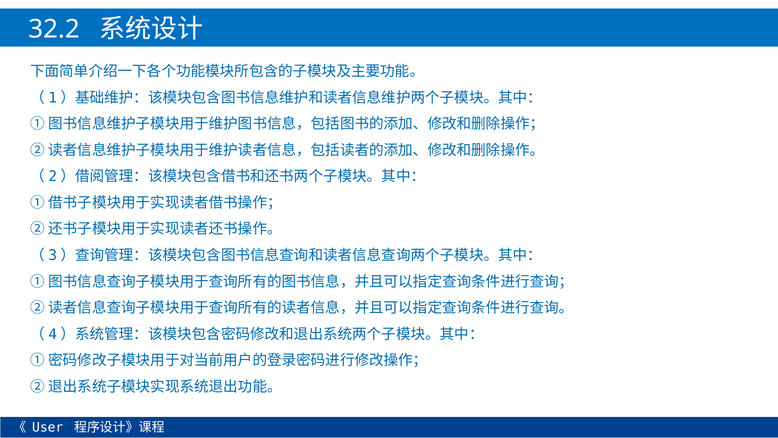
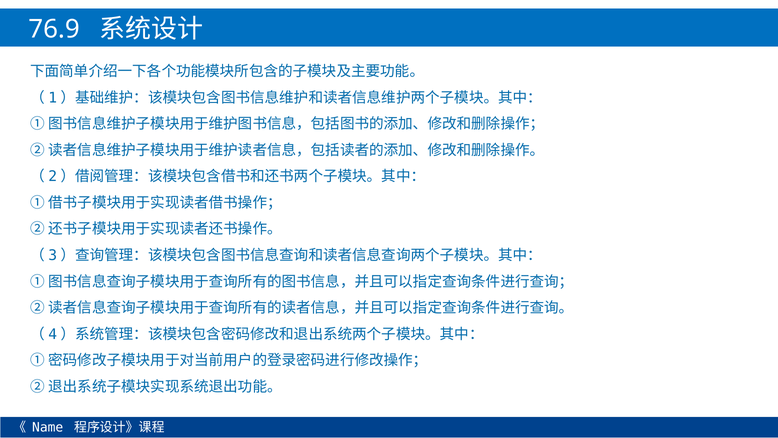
32.2: 32.2 -> 76.9
User: User -> Name
